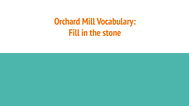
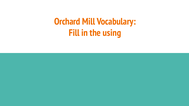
stone: stone -> using
